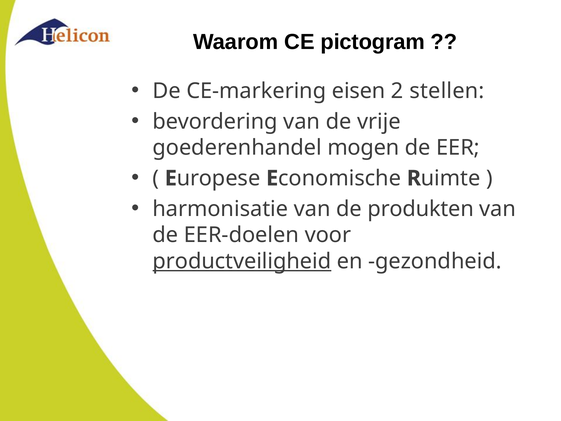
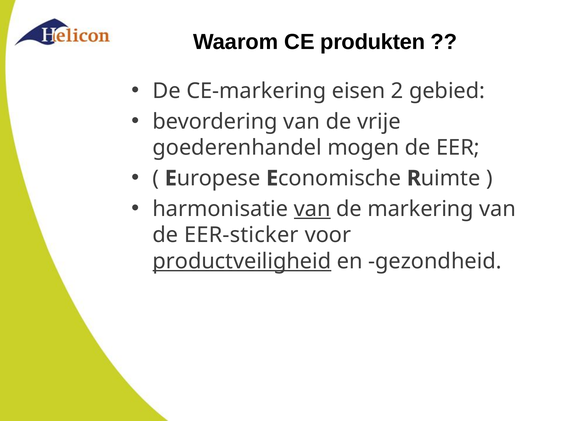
pictogram: pictogram -> produkten
stellen: stellen -> gebied
van at (312, 209) underline: none -> present
produkten: produkten -> markering
EER-doelen: EER-doelen -> EER-sticker
